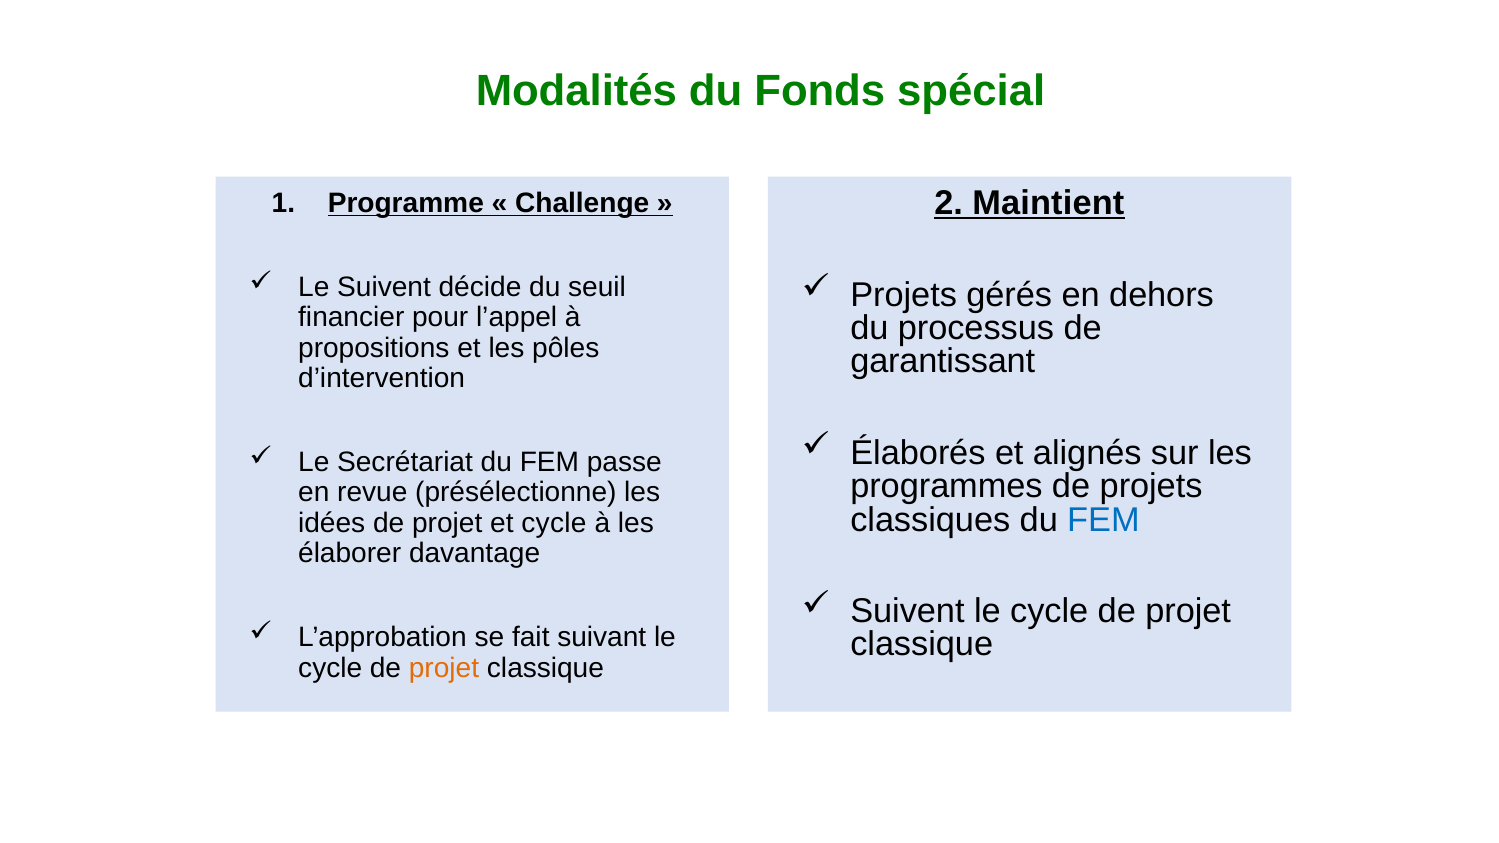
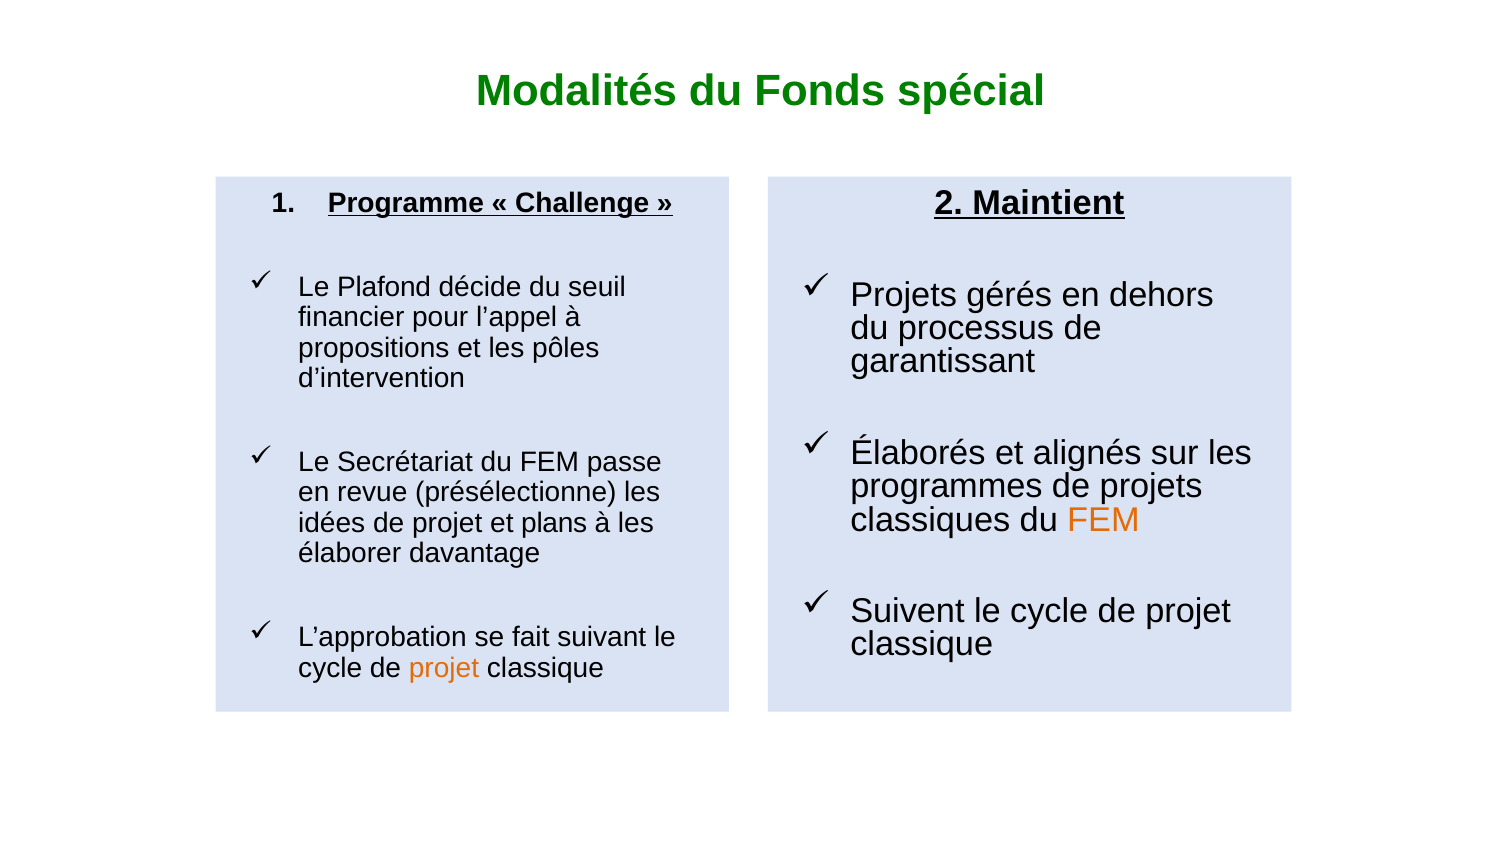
Le Suivent: Suivent -> Plafond
FEM at (1103, 520) colour: blue -> orange
et cycle: cycle -> plans
